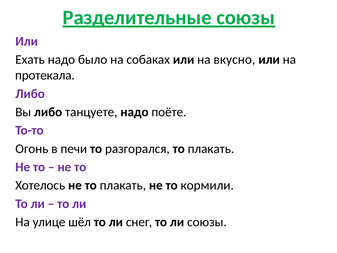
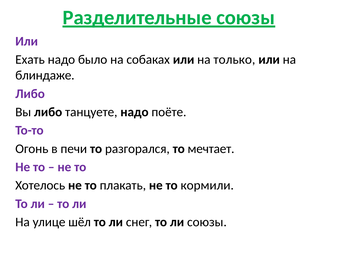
вкусно: вкусно -> только
протекала: протекала -> блиндаже
разгорался то плакать: плакать -> мечтает
